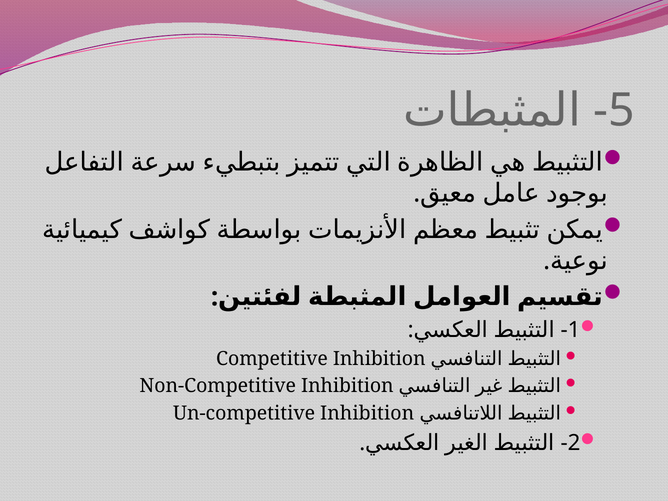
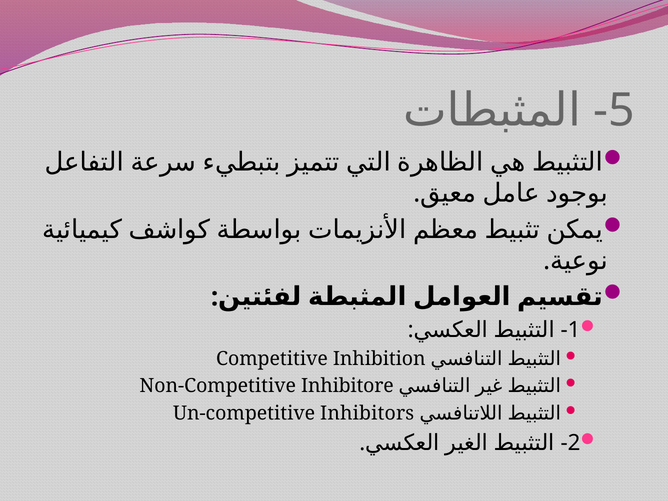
Non-Competitive Inhibition: Inhibition -> Inhibitore
Un-competitive Inhibition: Inhibition -> Inhibitors
